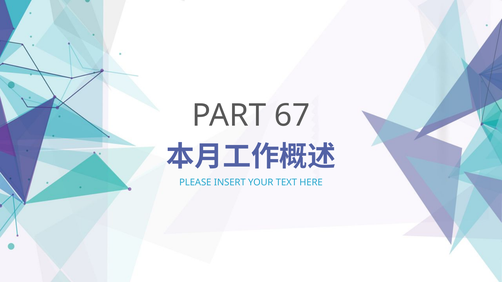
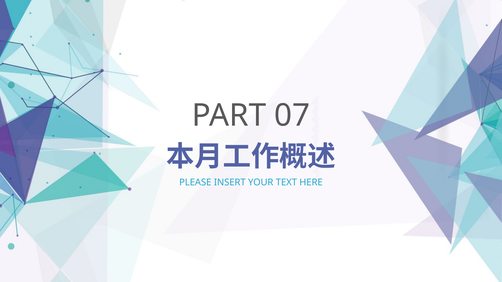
67: 67 -> 07
